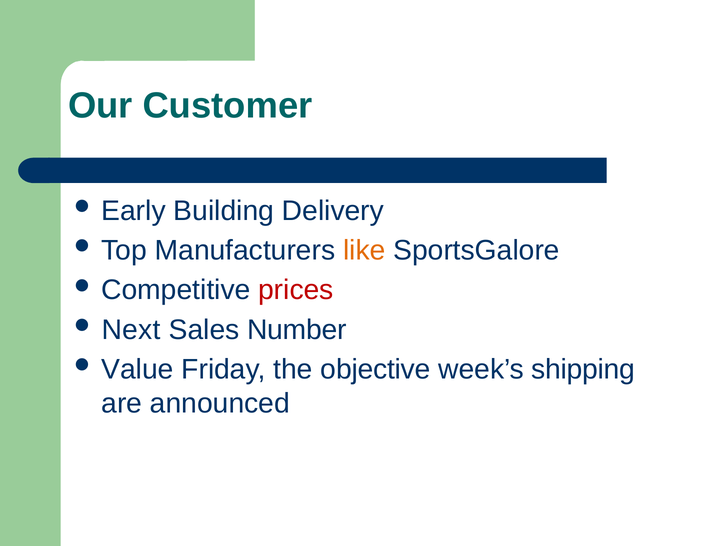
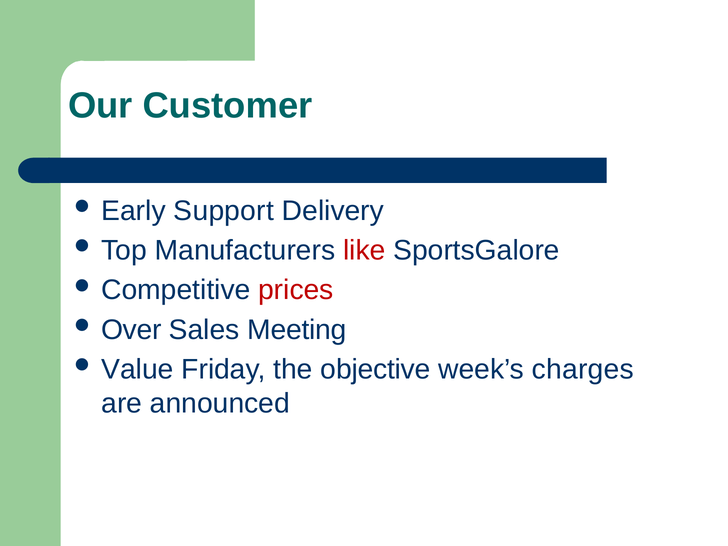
Building: Building -> Support
like colour: orange -> red
Next: Next -> Over
Number: Number -> Meeting
shipping: shipping -> charges
